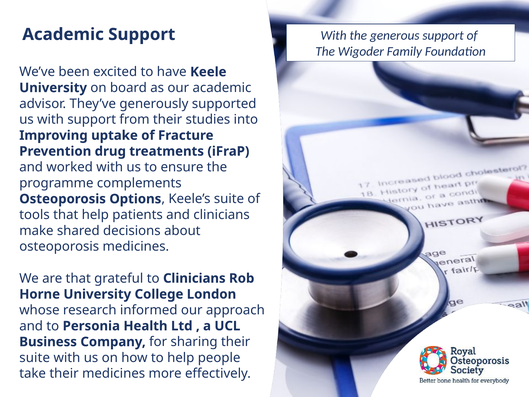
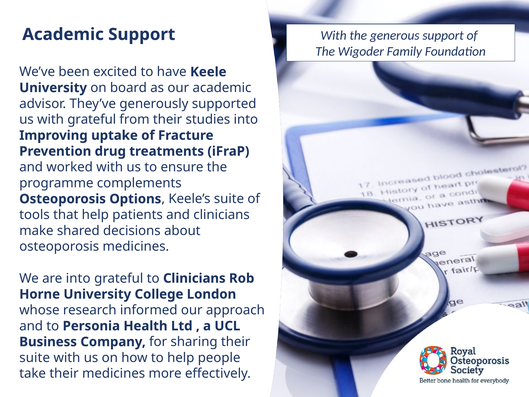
with support: support -> grateful
are that: that -> into
